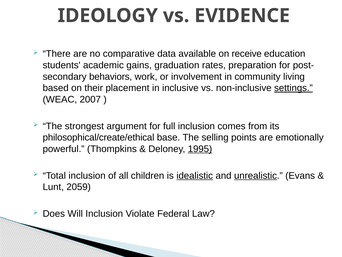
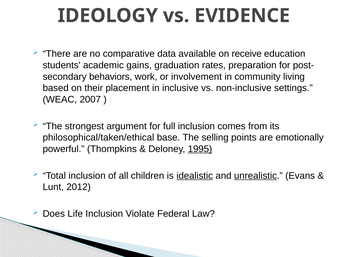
settings underline: present -> none
philosophical/create/ethical: philosophical/create/ethical -> philosophical/taken/ethical
2059: 2059 -> 2012
Will: Will -> Life
